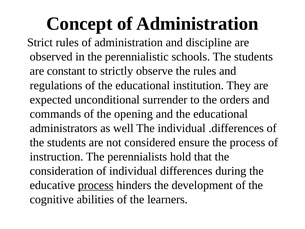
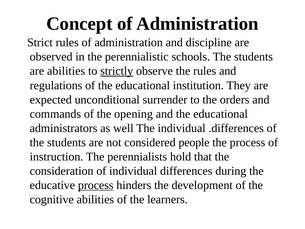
are constant: constant -> abilities
strictly underline: none -> present
ensure: ensure -> people
